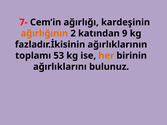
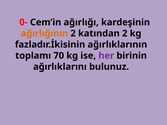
7-: 7- -> 0-
katından 9: 9 -> 2
53: 53 -> 70
her colour: orange -> purple
